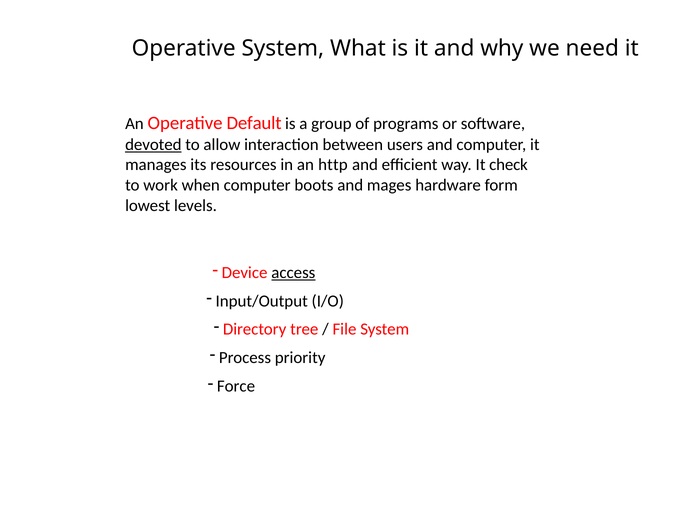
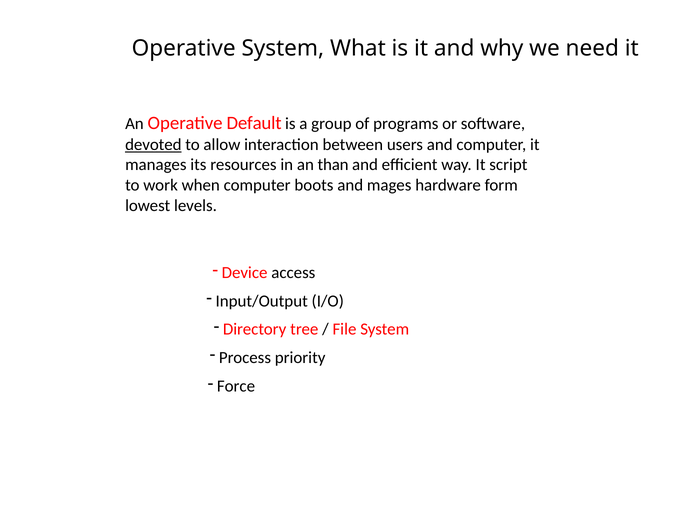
http: http -> than
check: check -> script
access underline: present -> none
